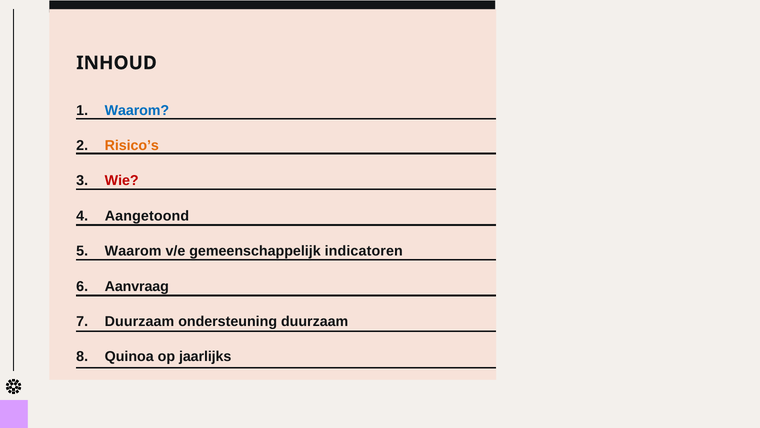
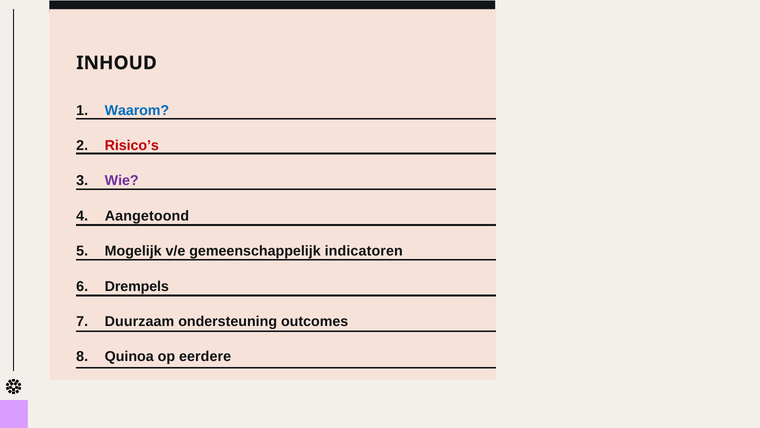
Risico’s colour: orange -> red
Wie colour: red -> purple
Waarom at (133, 251): Waarom -> Mogelijk
Aanvraag: Aanvraag -> Drempels
ondersteuning duurzaam: duurzaam -> outcomes
jaarlijks: jaarlijks -> eerdere
